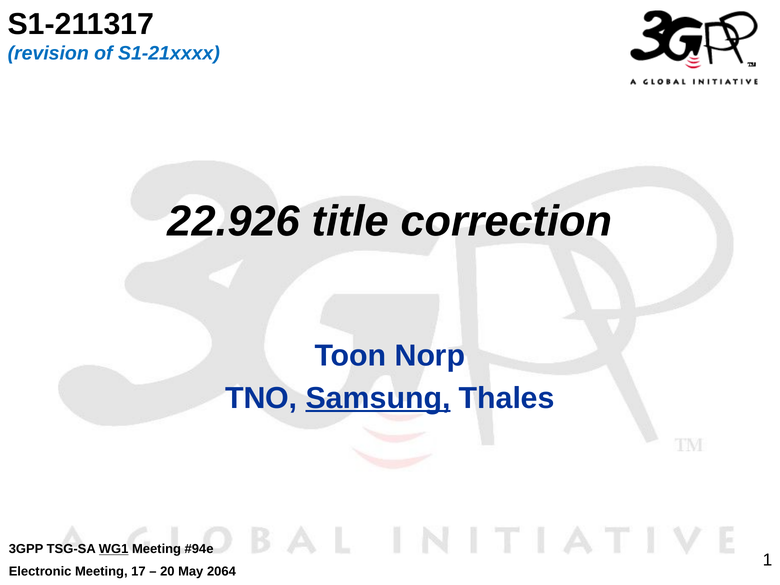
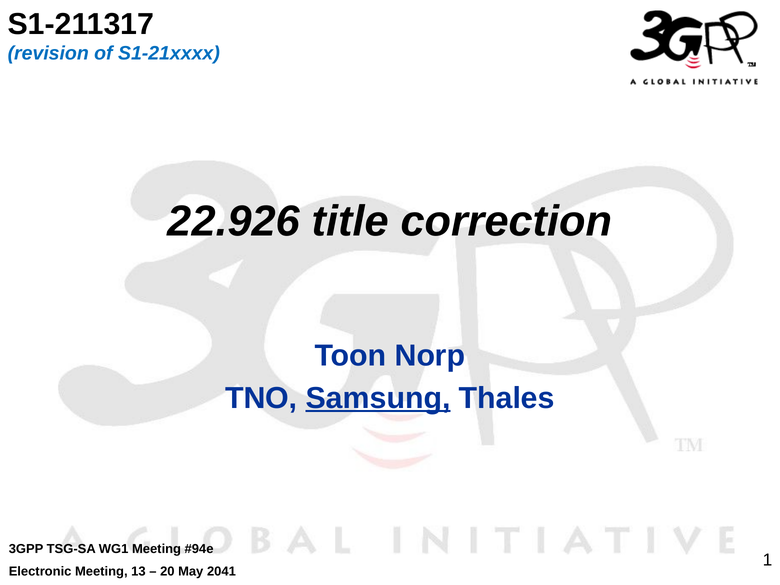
WG1 underline: present -> none
17: 17 -> 13
2064: 2064 -> 2041
